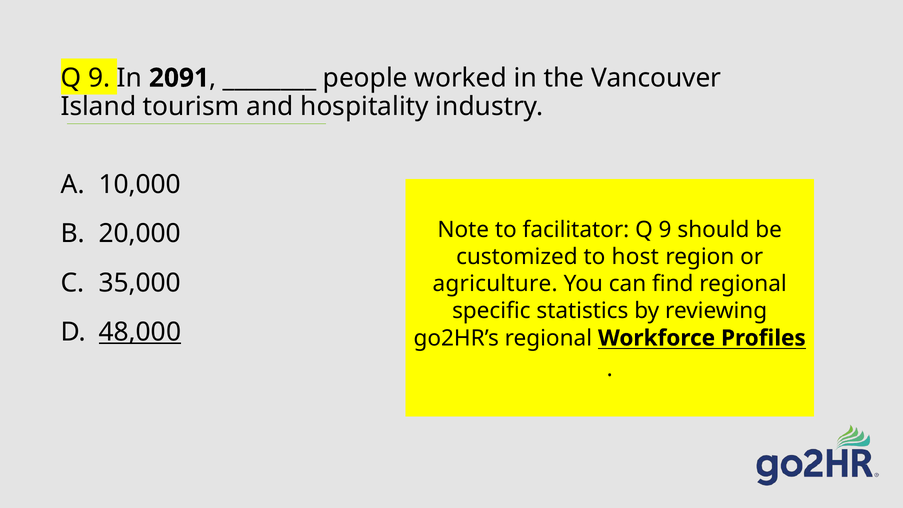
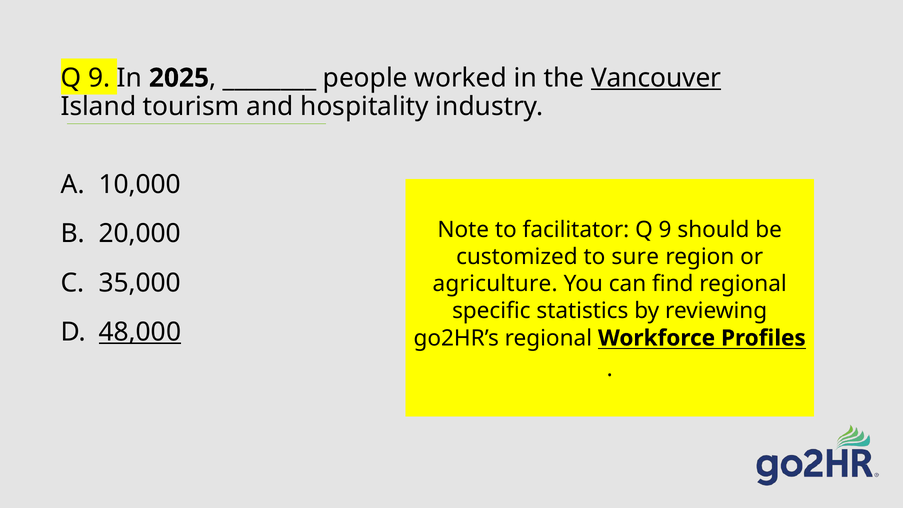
2091: 2091 -> 2025
Vancouver underline: none -> present
host: host -> sure
